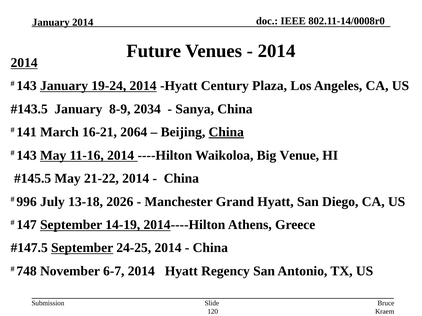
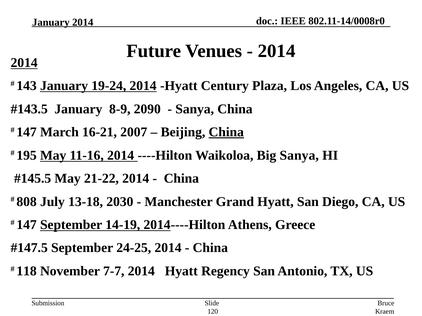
2034: 2034 -> 2090
141 at (27, 132): 141 -> 147
2064: 2064 -> 2007
143 at (27, 155): 143 -> 195
Big Venue: Venue -> Sanya
996: 996 -> 808
2026: 2026 -> 2030
September at (82, 248) underline: present -> none
748: 748 -> 118
6-7: 6-7 -> 7-7
